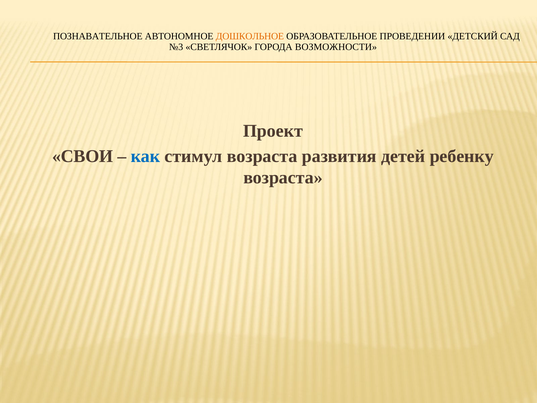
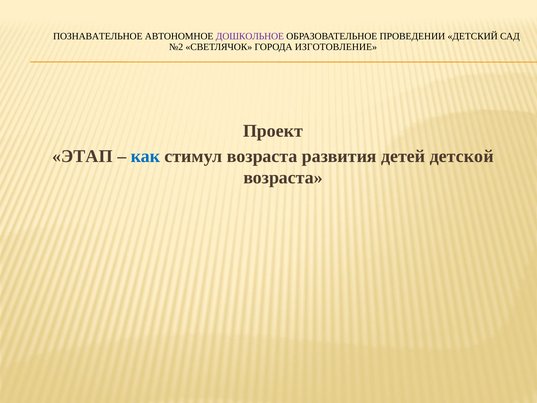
ДОШКОЛЬНОЕ colour: orange -> purple
№3: №3 -> №2
ВОЗМОЖНОСТИ: ВОЗМОЖНОСТИ -> ИЗГОТОВЛЕНИЕ
СВОИ: СВОИ -> ЭТАП
ребенку: ребенку -> детской
